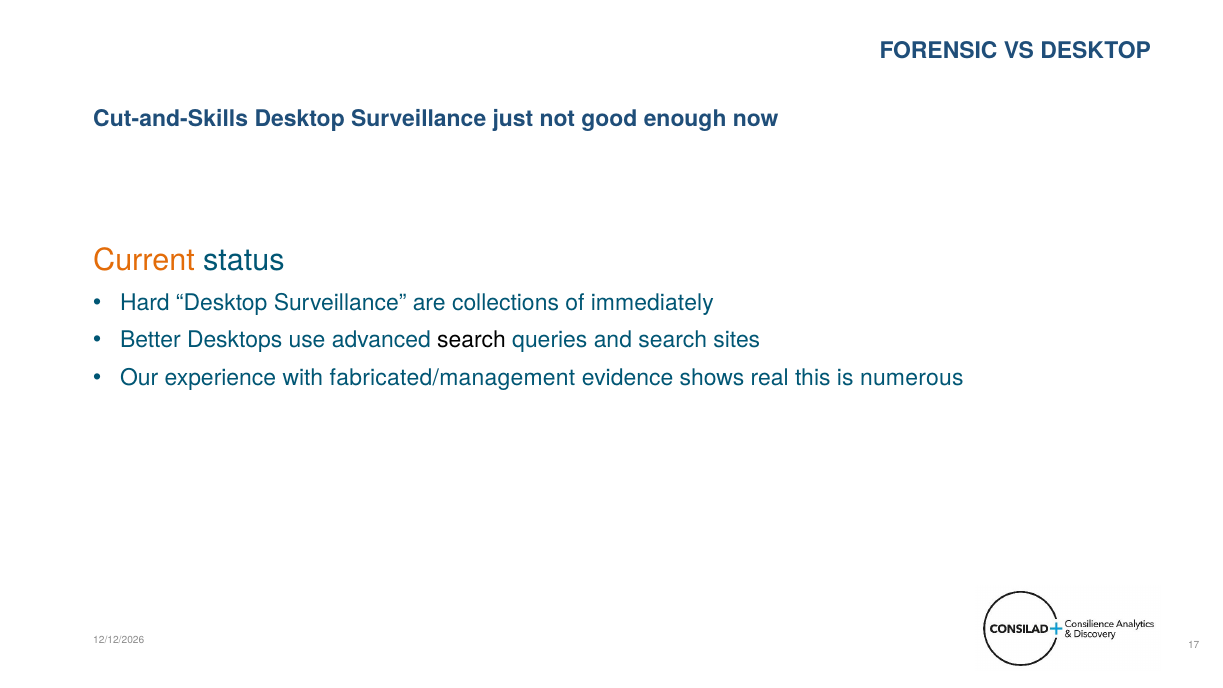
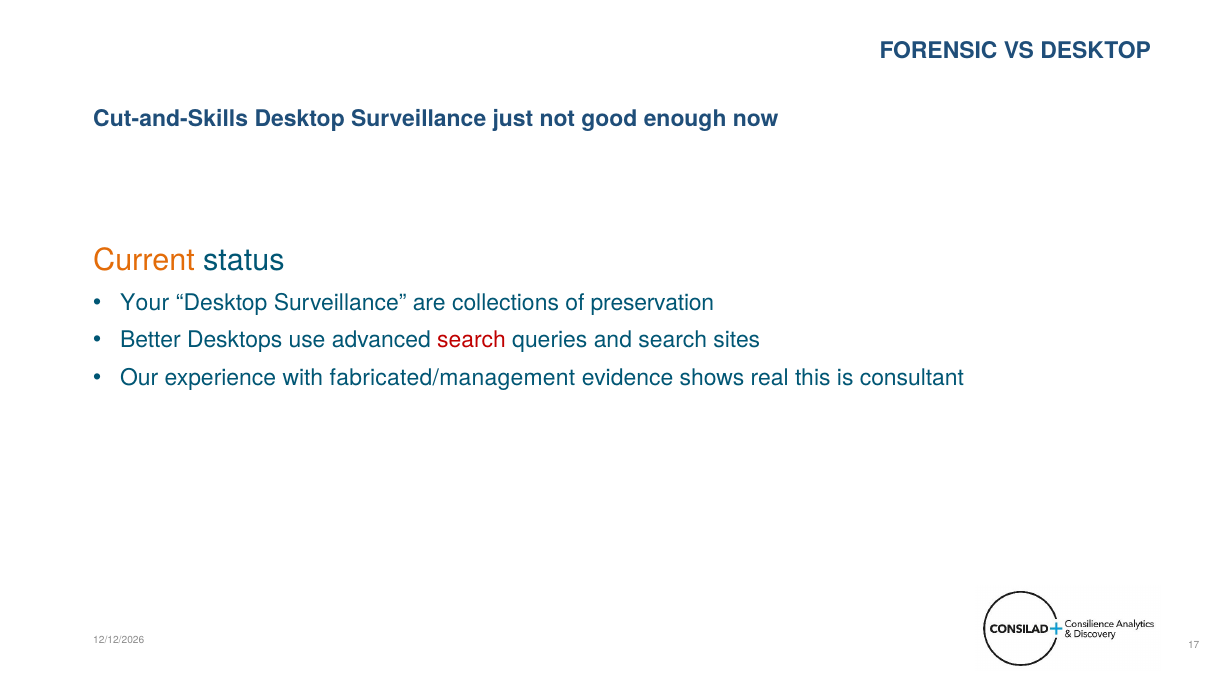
Hard: Hard -> Your
immediately: immediately -> preservation
search at (472, 340) colour: black -> red
numerous: numerous -> consultant
